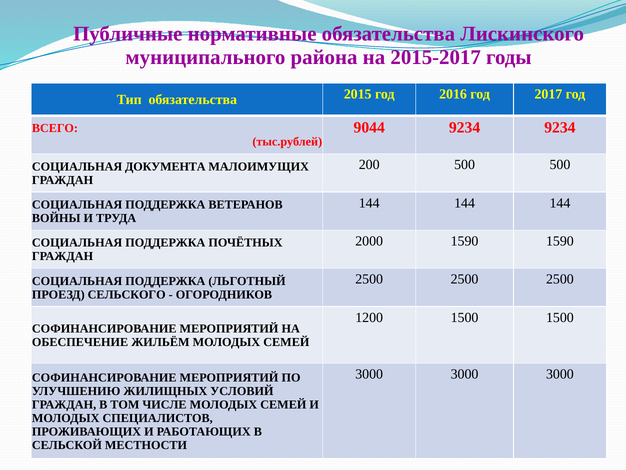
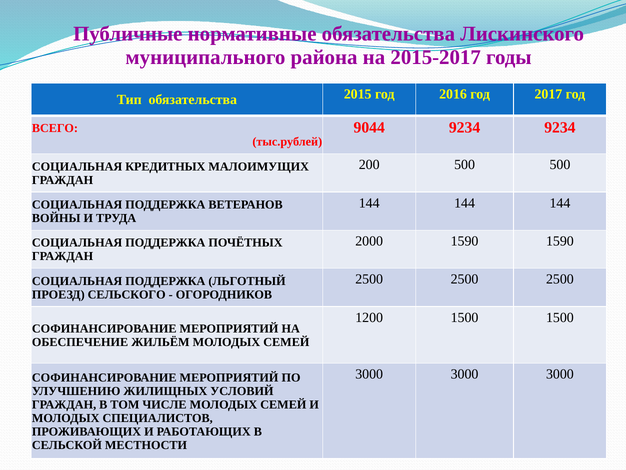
ДОКУМЕНТА: ДОКУМЕНТА -> КРЕДИТНЫХ
